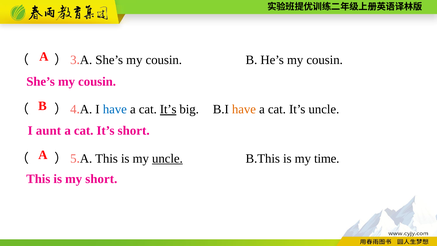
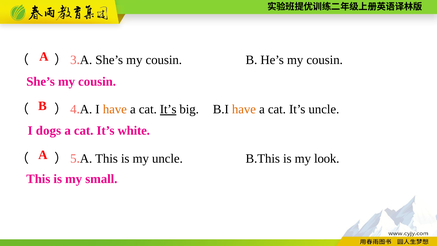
have at (115, 109) colour: blue -> orange
aunt: aunt -> dogs
It’s short: short -> white
uncle at (167, 158) underline: present -> none
time: time -> look
my short: short -> small
